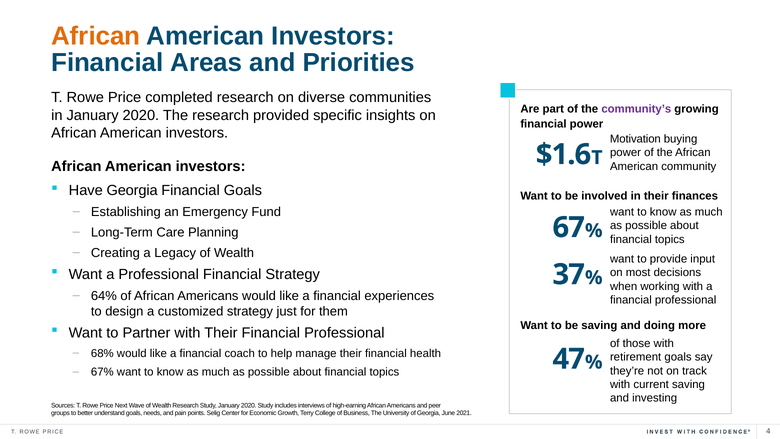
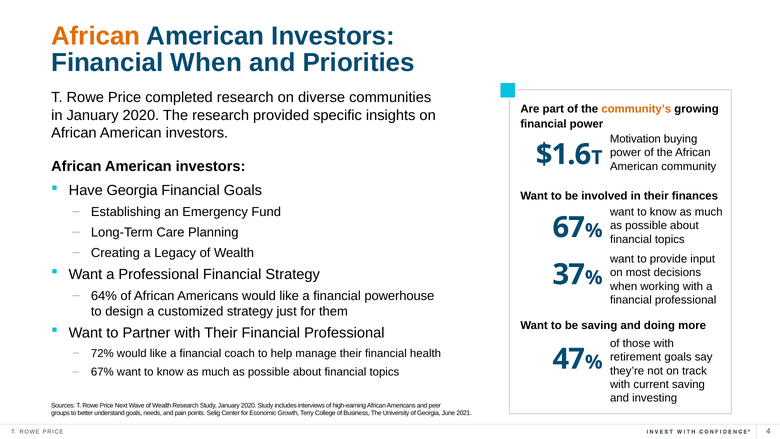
Financial Areas: Areas -> When
community’s colour: purple -> orange
experiences: experiences -> powerhouse
68%: 68% -> 72%
